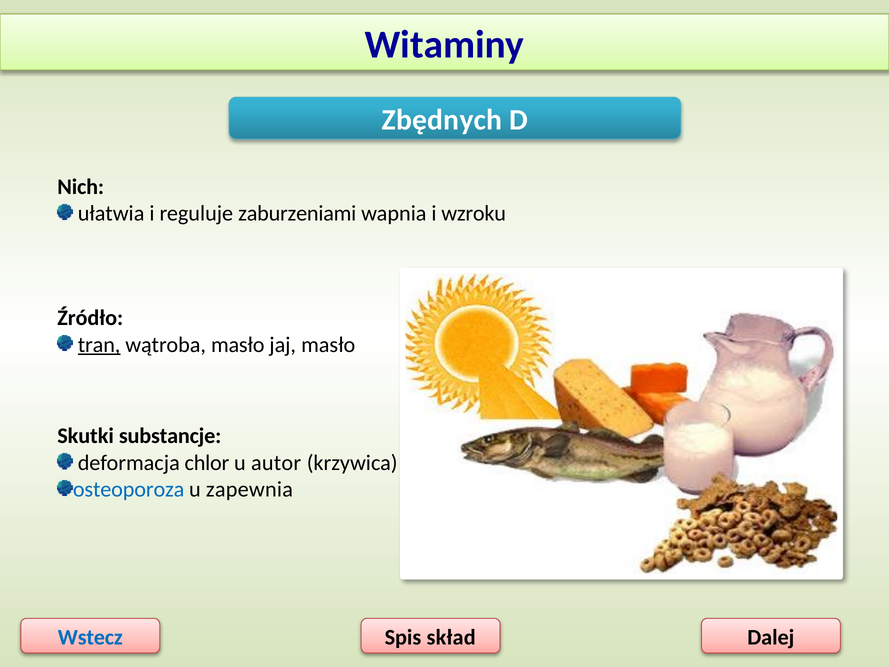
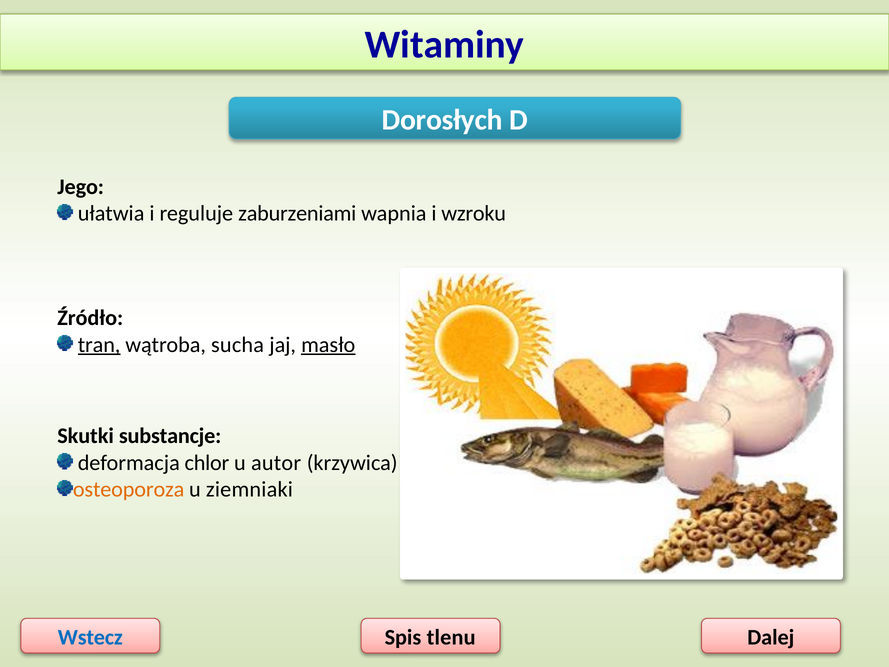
Zbędnych: Zbędnych -> Dorosłych
Nich: Nich -> Jego
wątroba masło: masło -> sucha
masło at (328, 345) underline: none -> present
osteoporoza colour: blue -> orange
zapewnia: zapewnia -> ziemniaki
skład: skład -> tlenu
